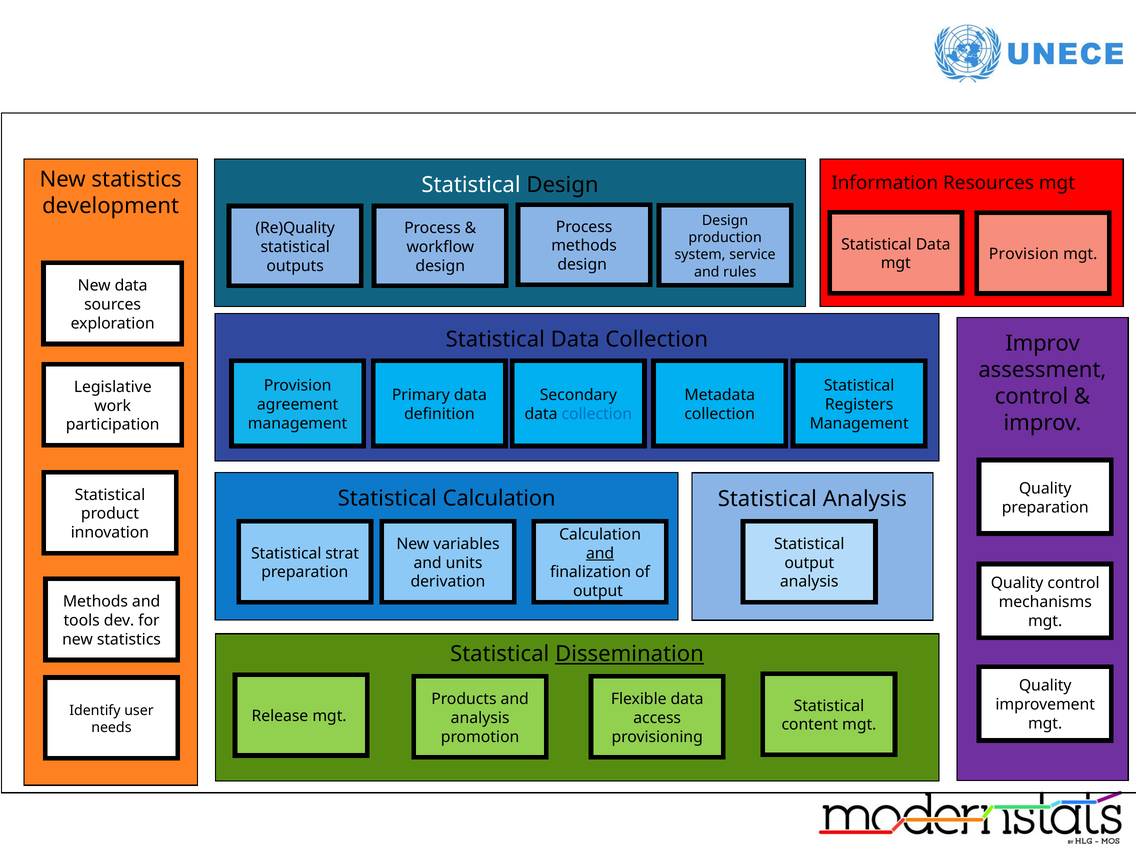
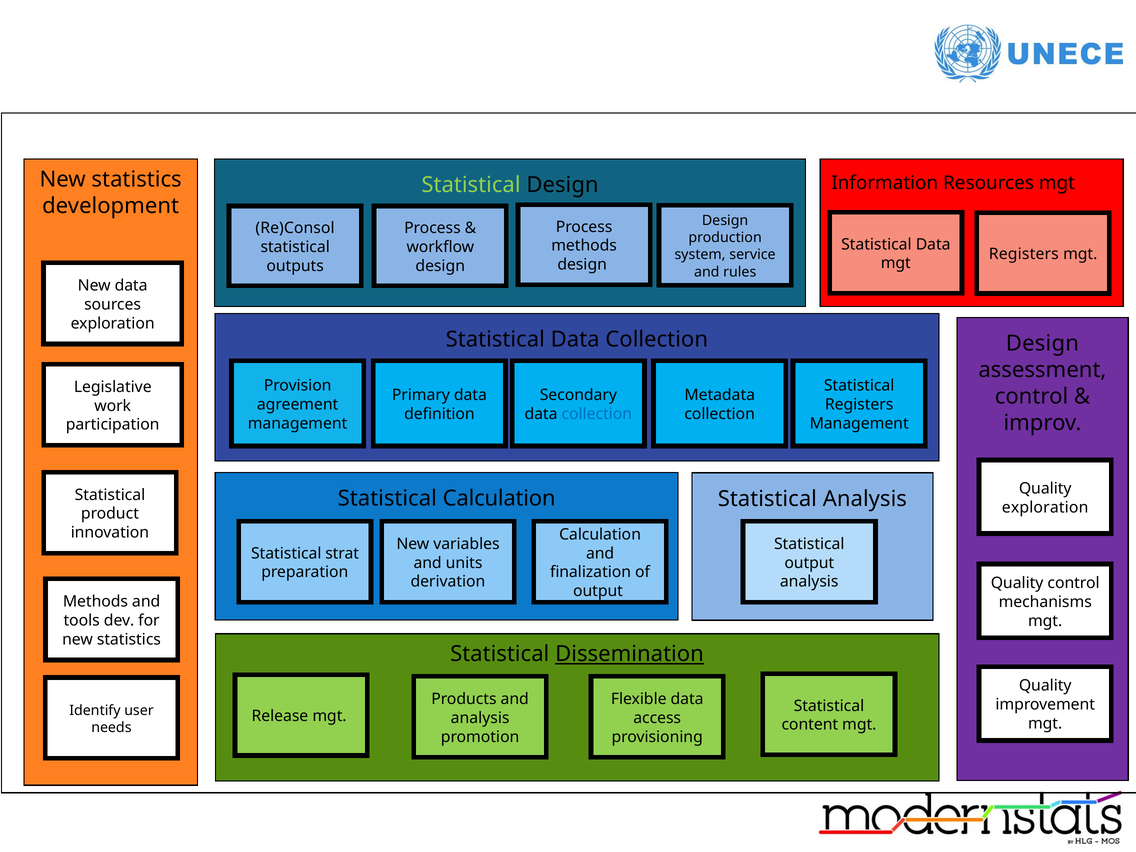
Statistical at (471, 185) colour: white -> light green
Re)Quality: Re)Quality -> Re)Consol
Provision at (1024, 254): Provision -> Registers
Improv at (1043, 344): Improv -> Design
preparation at (1045, 507): preparation -> exploration
and at (600, 553) underline: present -> none
